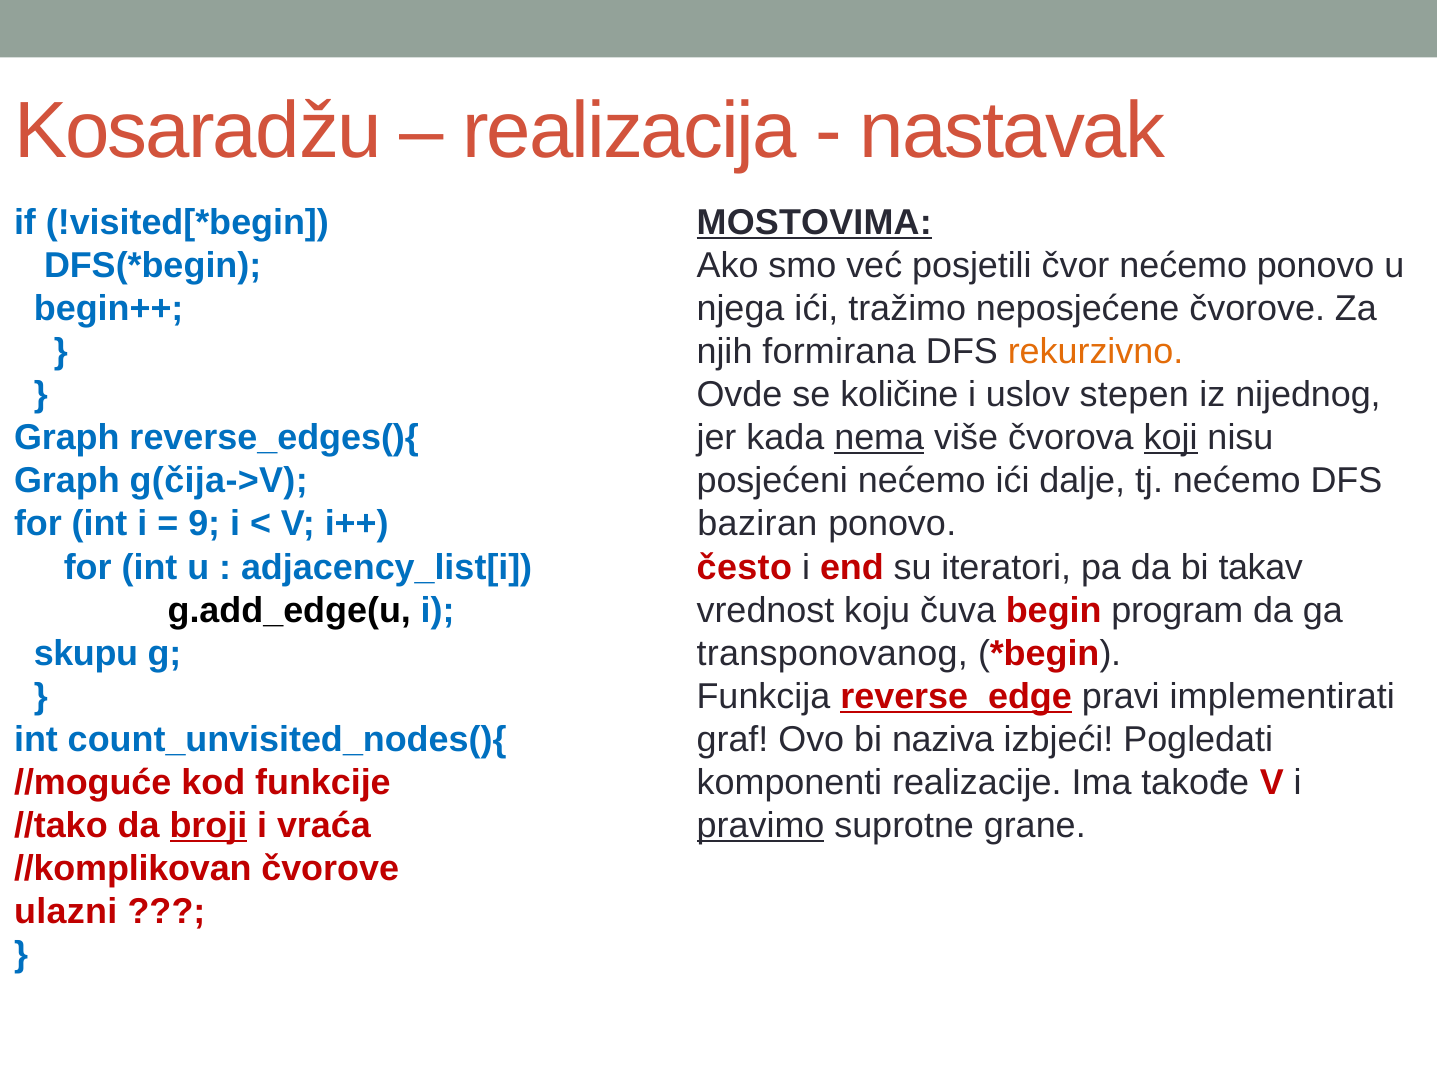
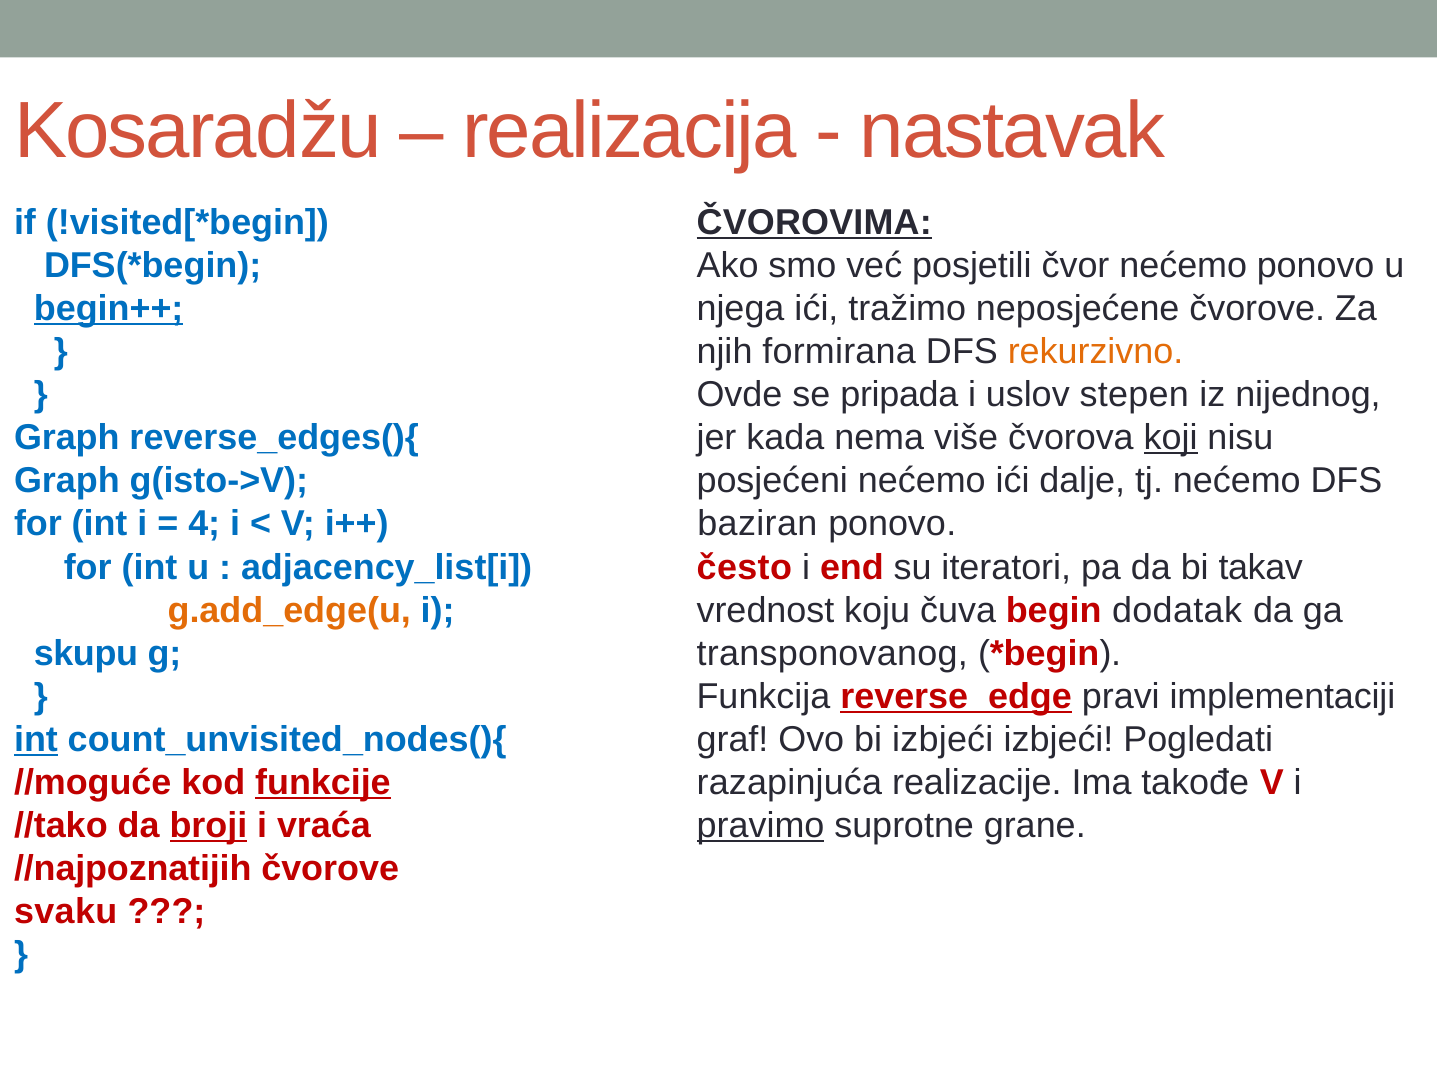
MOSTOVIMA: MOSTOVIMA -> ČVOROVIMA
begin++ underline: none -> present
količine: količine -> pripada
nema underline: present -> none
g(čija->V: g(čija->V -> g(isto->V
9: 9 -> 4
g.add_edge(u colour: black -> orange
program: program -> dodatak
implementirati: implementirati -> implementaciji
int at (36, 740) underline: none -> present
bi naziva: naziva -> izbjeći
funkcije underline: none -> present
komponenti: komponenti -> razapinjuća
//komplikovan: //komplikovan -> //najpoznatijih
ulazni: ulazni -> svaku
